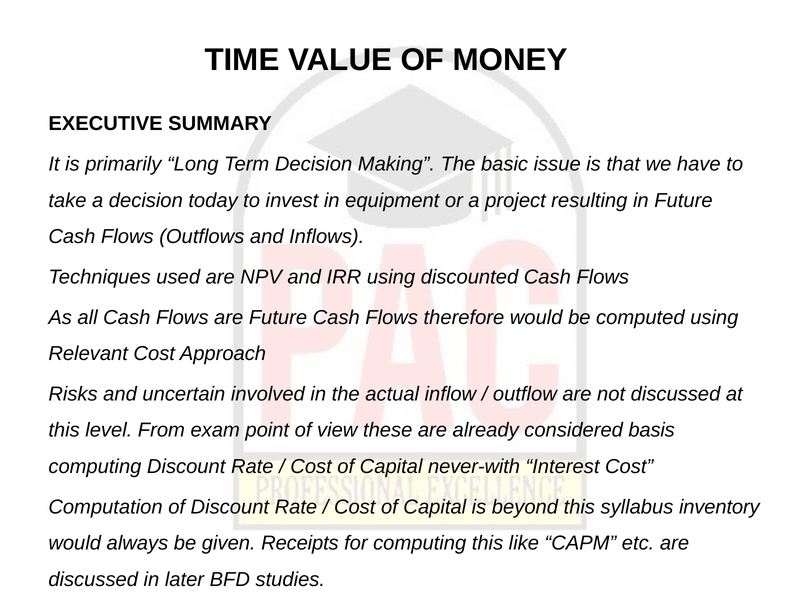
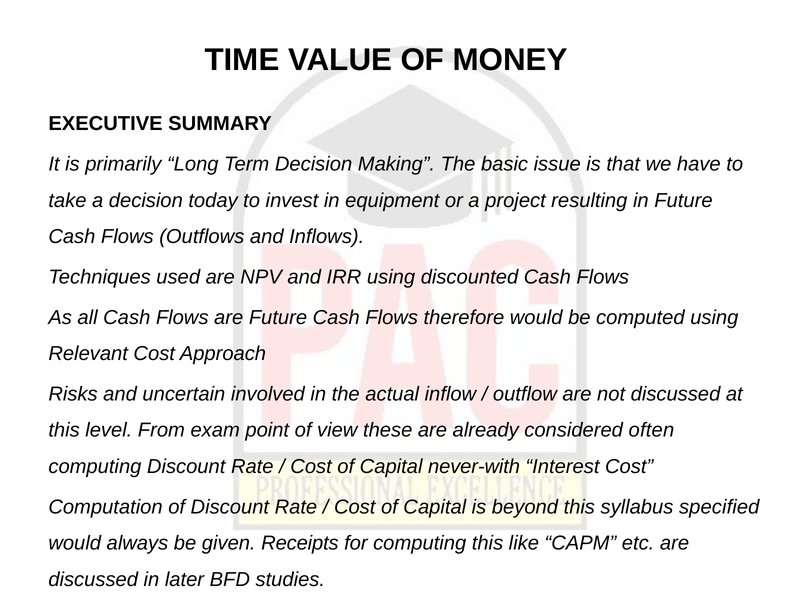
basis: basis -> often
inventory: inventory -> specified
